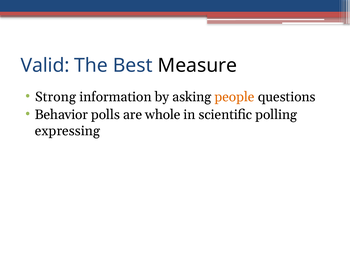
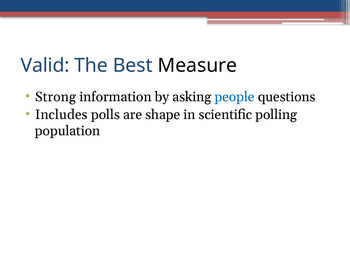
people colour: orange -> blue
Behavior: Behavior -> Includes
whole: whole -> shape
expressing: expressing -> population
